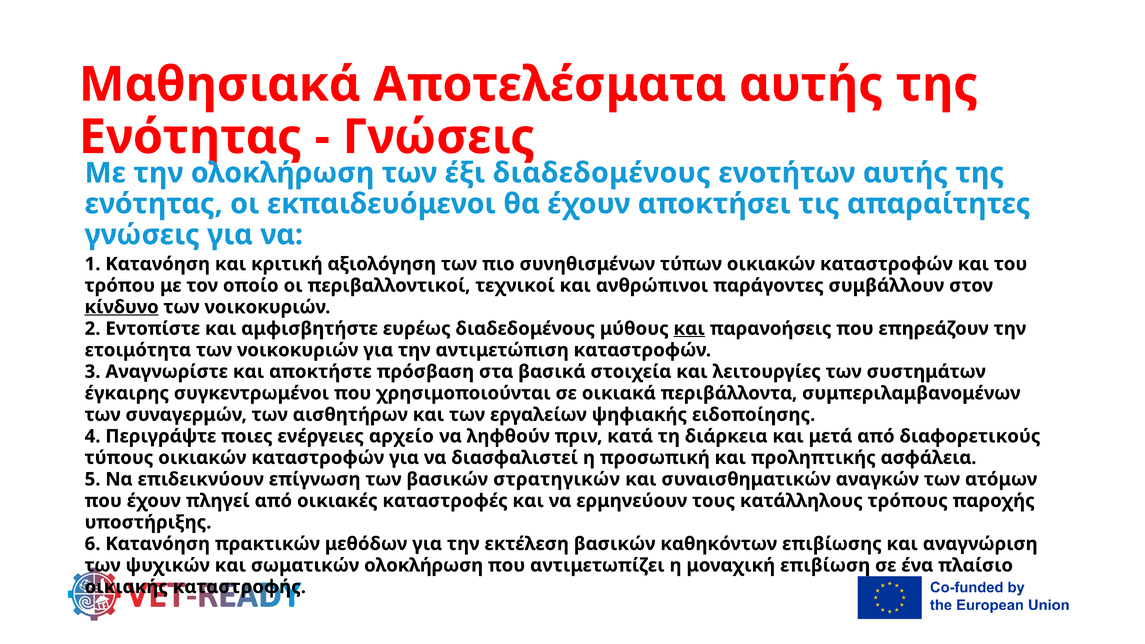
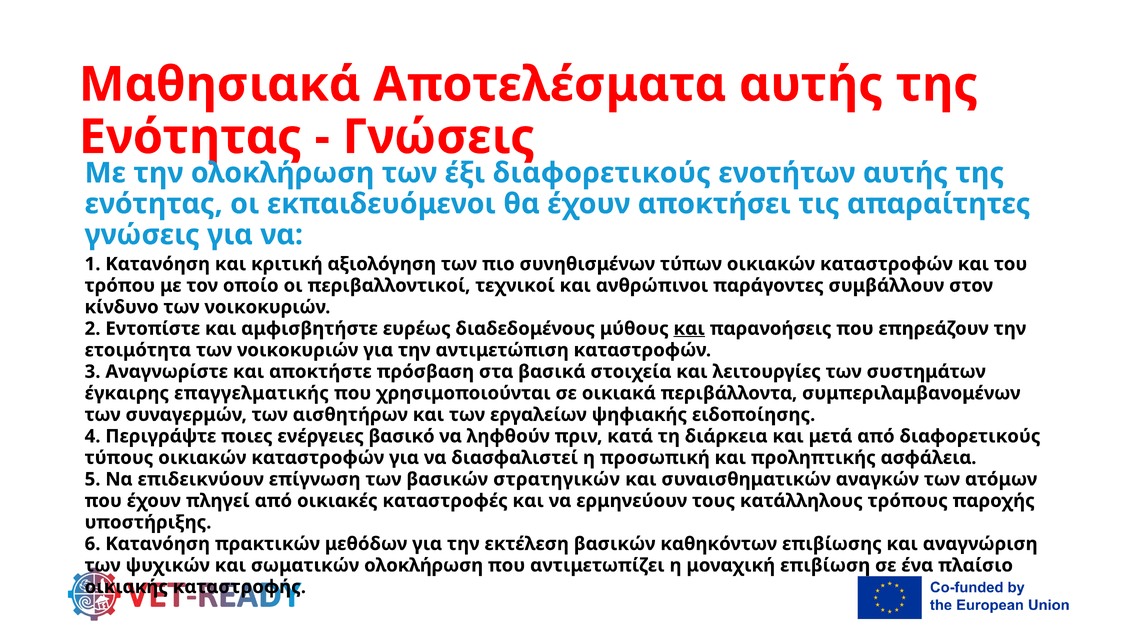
έξι διαδεδομένους: διαδεδομένους -> διαφορετικούς
κίνδυνο underline: present -> none
συγκεντρωμένοι: συγκεντρωμένοι -> επαγγελματικής
αρχείο: αρχείο -> βασικό
